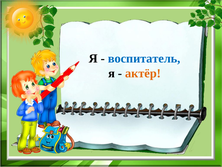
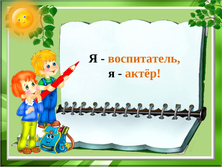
воспитатель colour: blue -> orange
